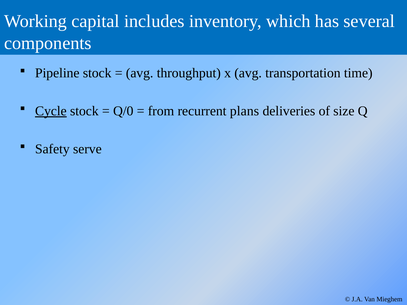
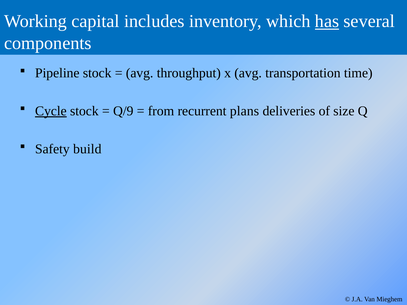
has underline: none -> present
Q/0: Q/0 -> Q/9
serve: serve -> build
